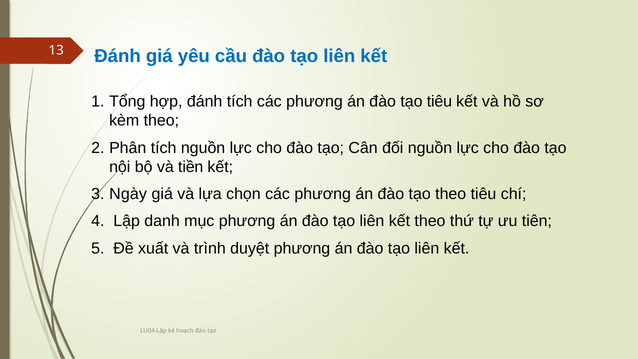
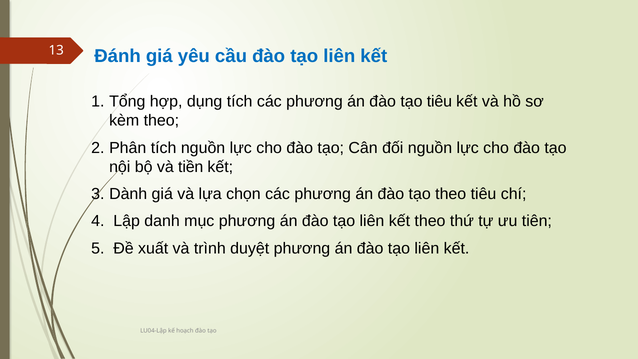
hợp đánh: đánh -> dụng
Ngày: Ngày -> Dành
